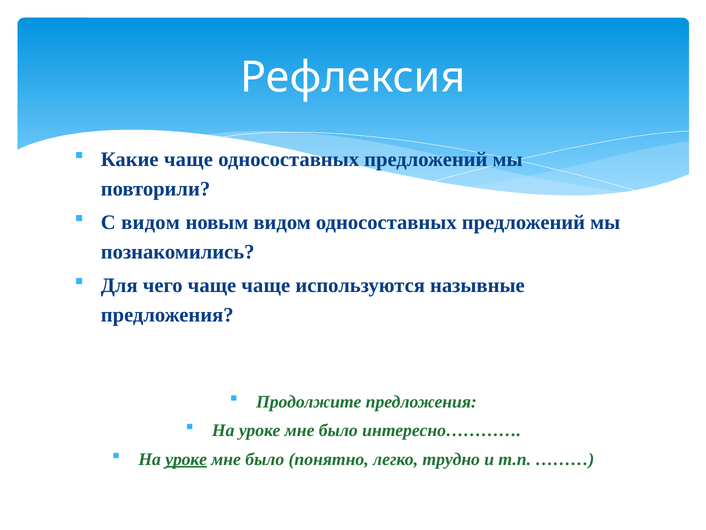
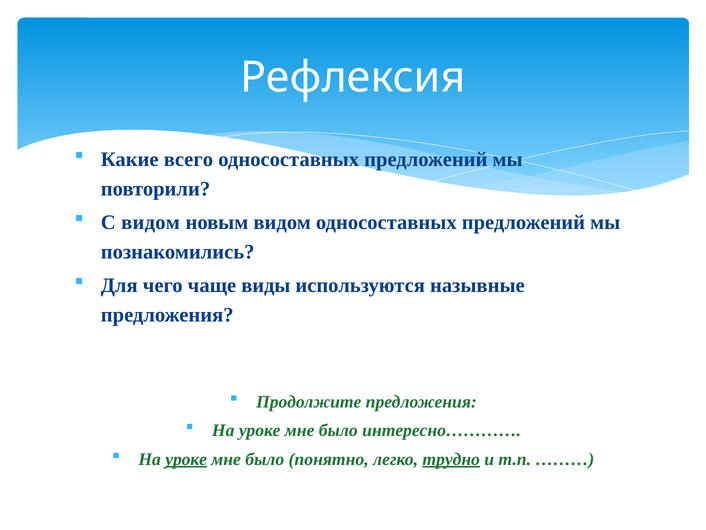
Какие чаще: чаще -> всего
чаще чаще: чаще -> виды
трудно underline: none -> present
